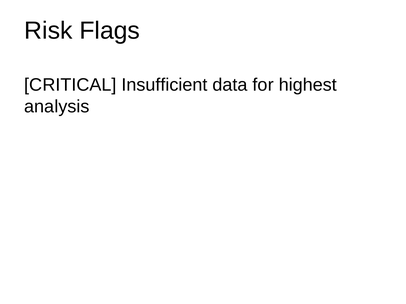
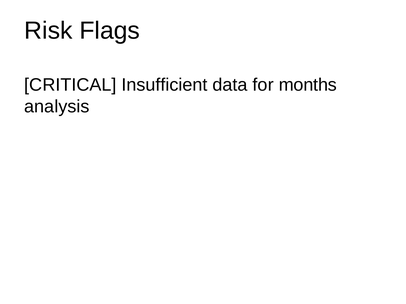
highest: highest -> months
